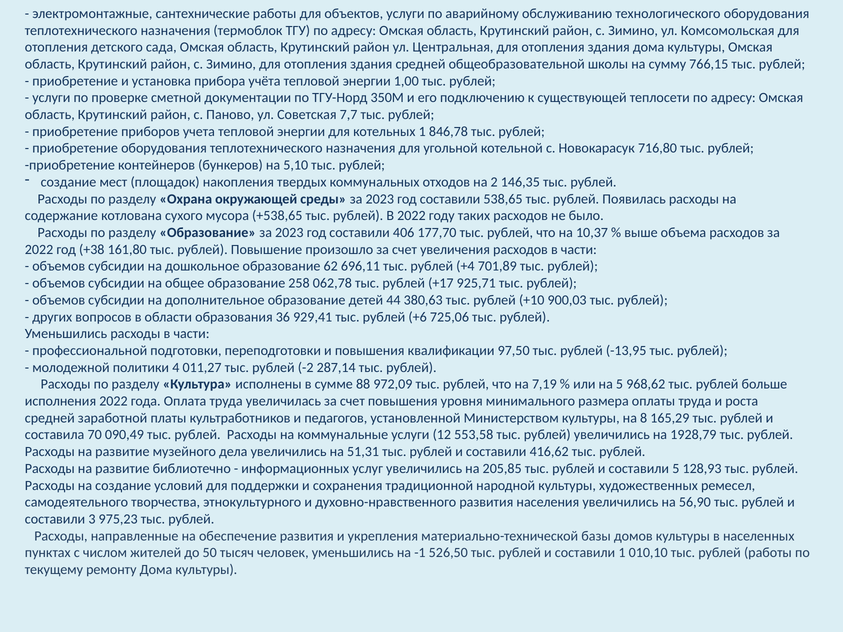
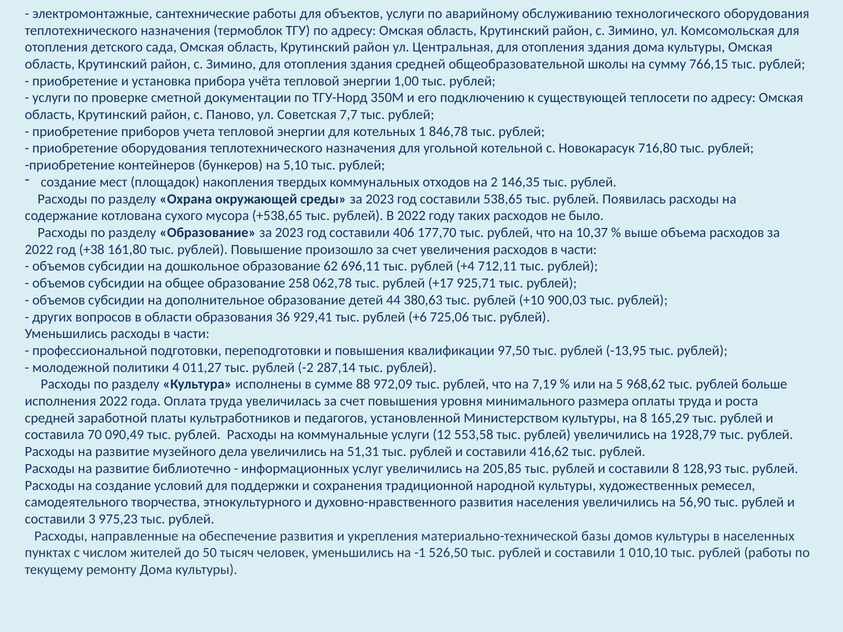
701,89: 701,89 -> 712,11
составили 5: 5 -> 8
